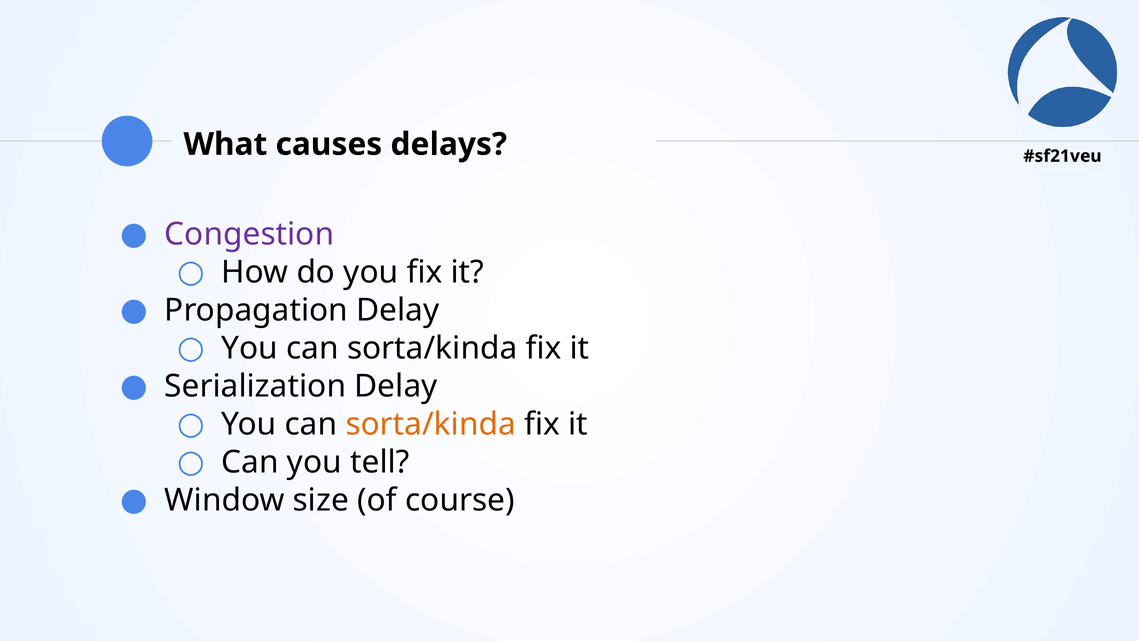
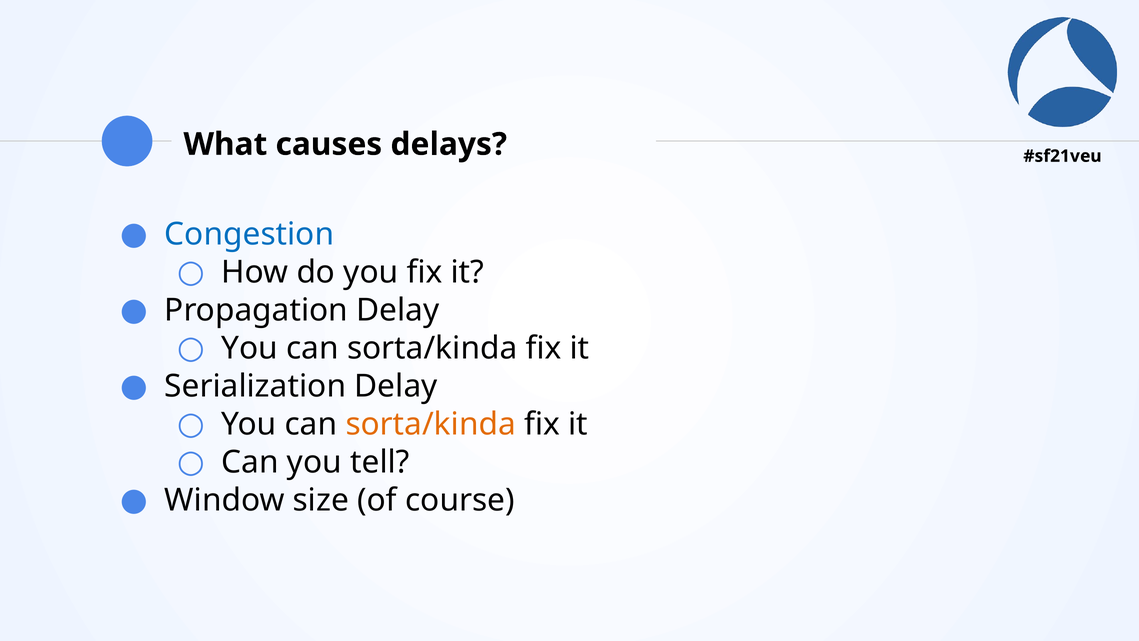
Congestion colour: purple -> blue
